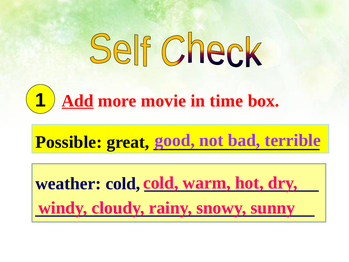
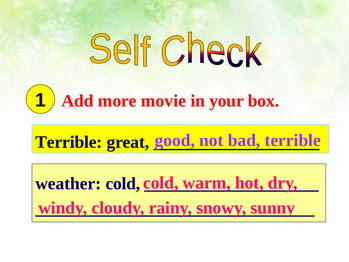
Add underline: present -> none
time: time -> your
Possible at (69, 142): Possible -> Terrible
